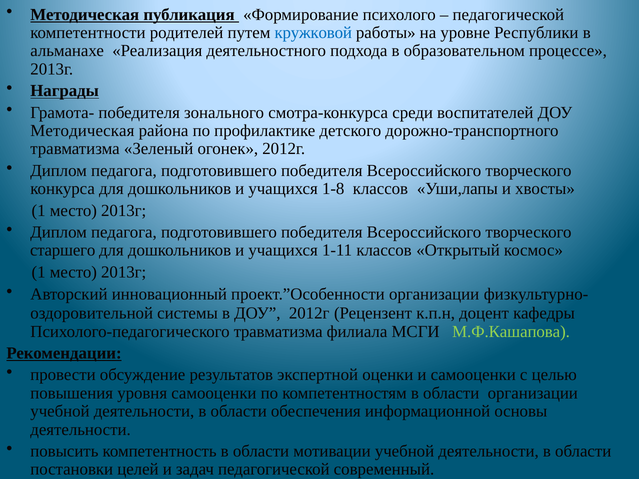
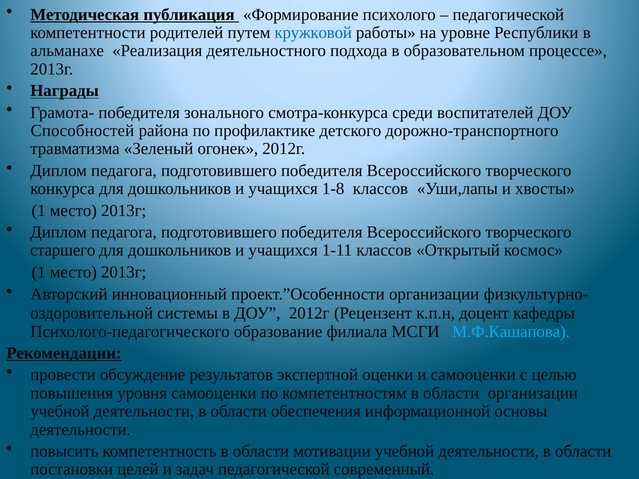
Методическая at (82, 131): Методическая -> Способностей
Психолого-педагогического травматизма: травматизма -> образование
М.Ф.Кашапова colour: light green -> light blue
